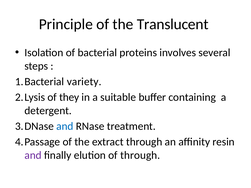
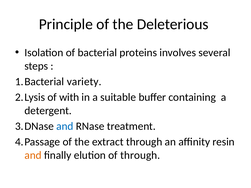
Translucent: Translucent -> Deleterious
they: they -> with
and at (33, 155) colour: purple -> orange
